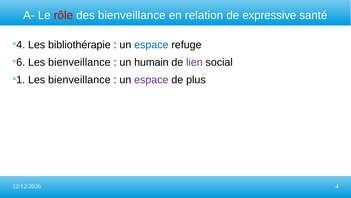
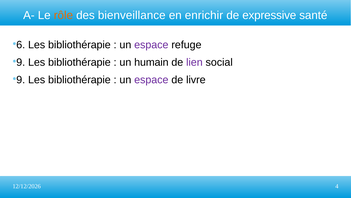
rôle colour: red -> orange
relation: relation -> enrichir
4 at (21, 45): 4 -> 6
espace at (151, 45) colour: blue -> purple
6 at (21, 62): 6 -> 9
bienveillance at (79, 62): bienveillance -> bibliothérapie
1 at (21, 80): 1 -> 9
bienveillance at (79, 80): bienveillance -> bibliothérapie
plus: plus -> livre
